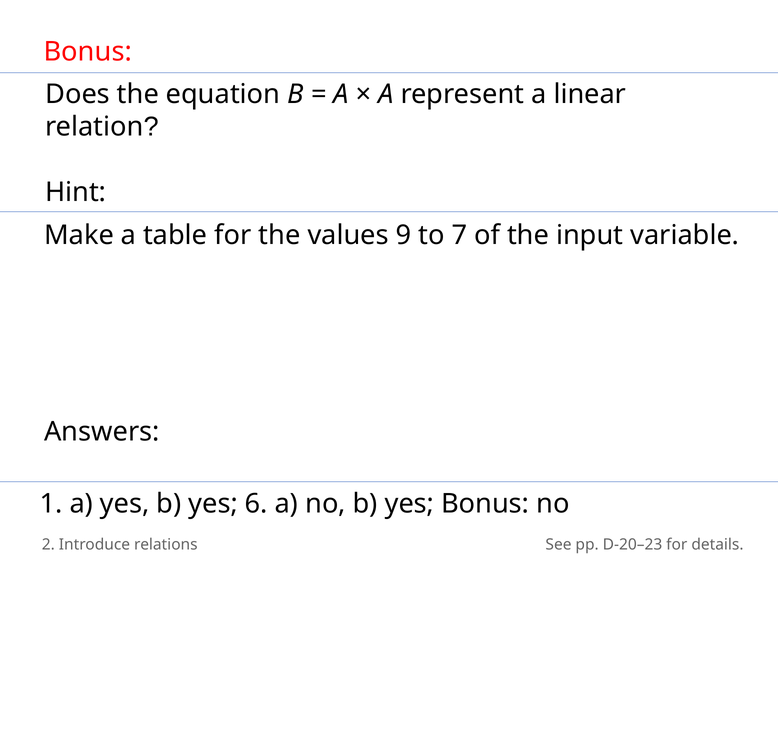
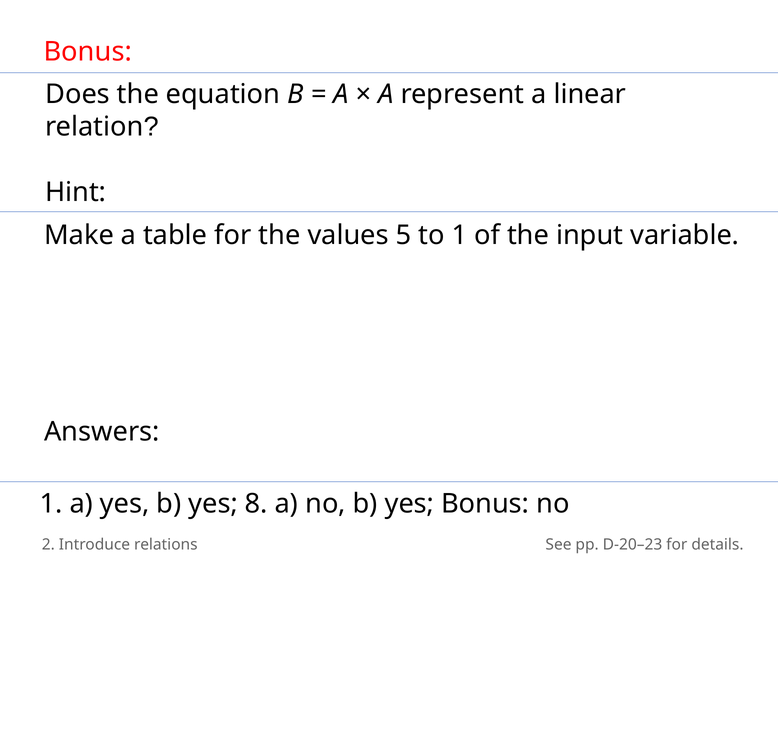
9: 9 -> 5
to 7: 7 -> 1
6: 6 -> 8
